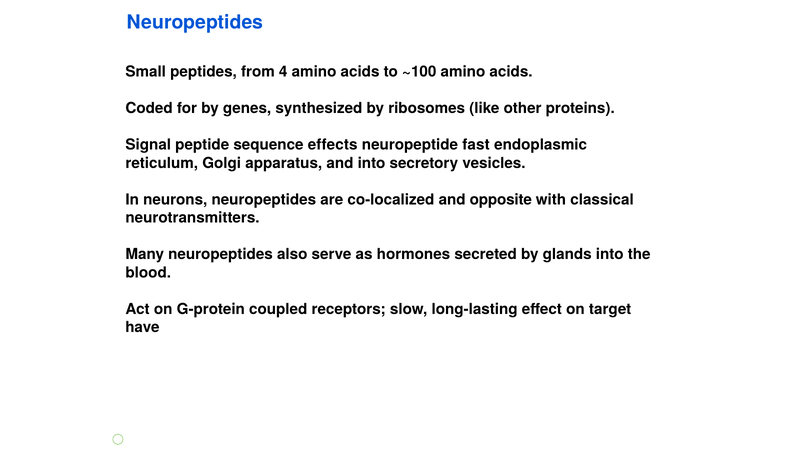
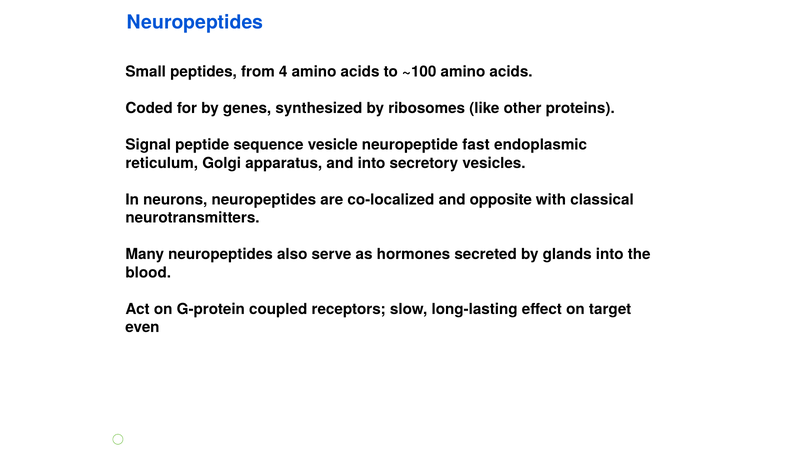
effects: effects -> vesicle
have: have -> even
